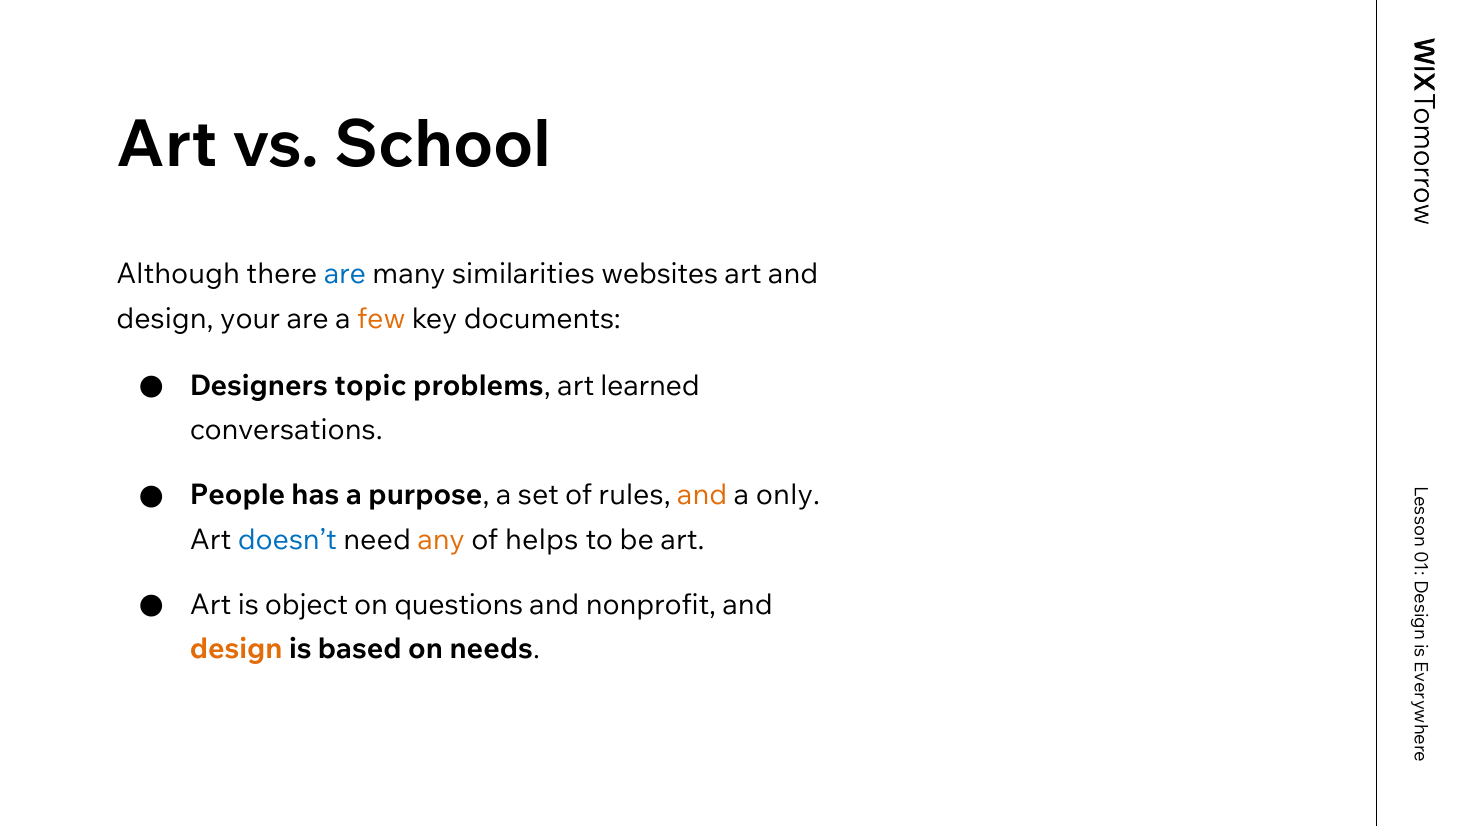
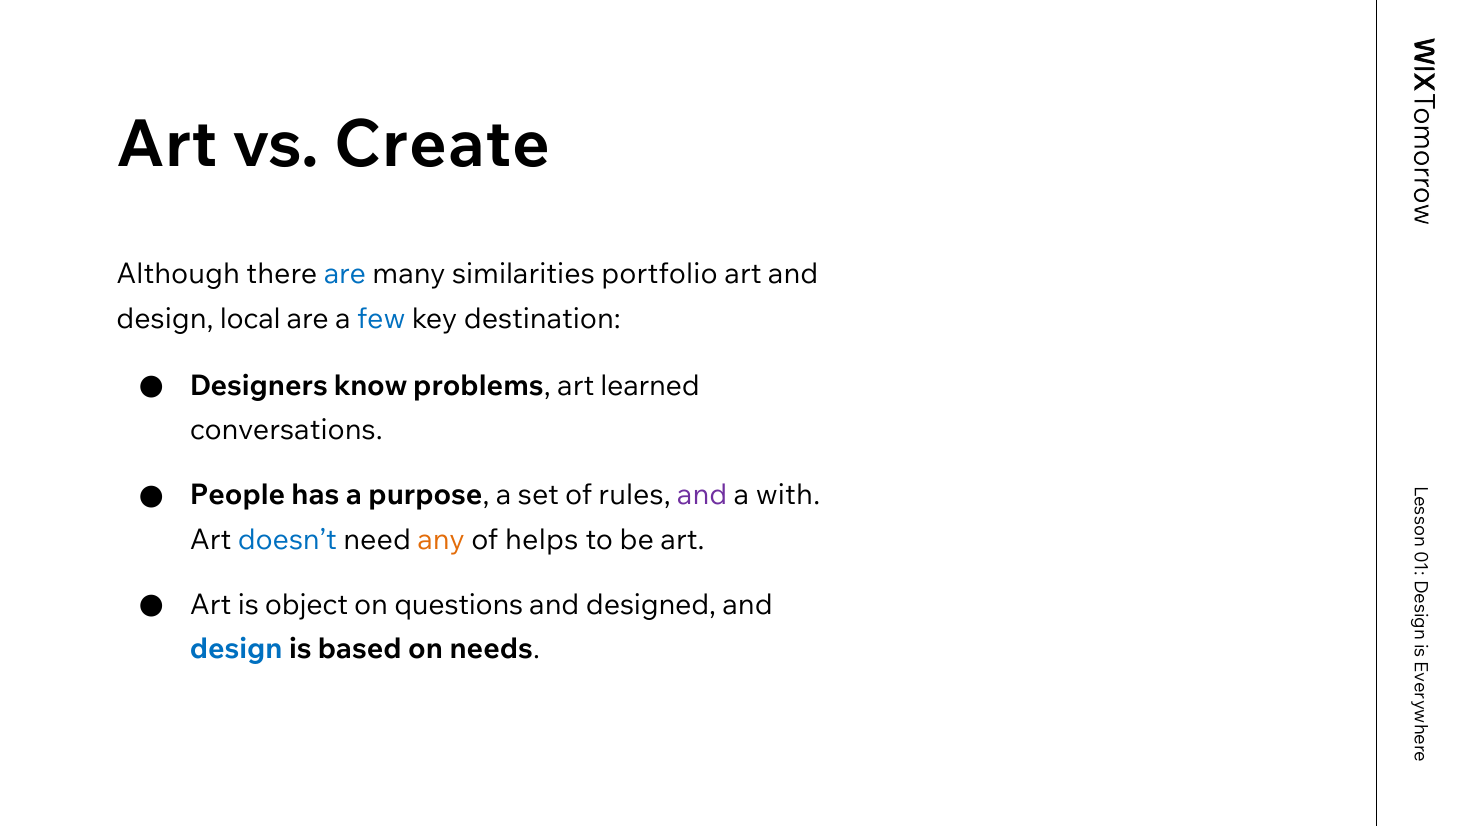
School: School -> Create
websites: websites -> portfolio
your: your -> local
few colour: orange -> blue
documents: documents -> destination
topic: topic -> know
and at (702, 496) colour: orange -> purple
only: only -> with
nonprofit: nonprofit -> designed
design at (236, 650) colour: orange -> blue
